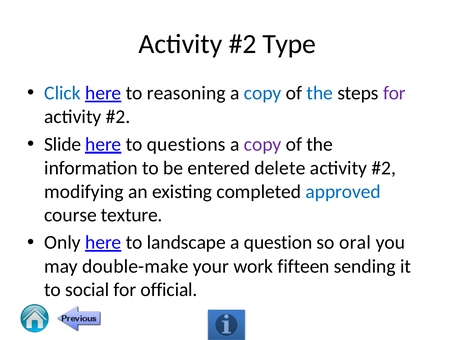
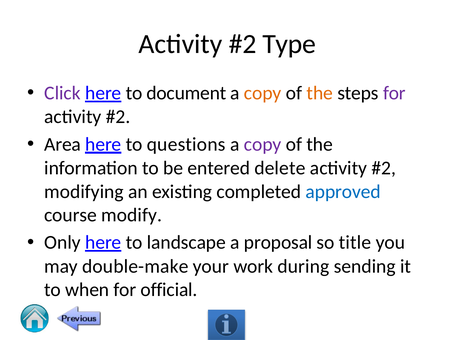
Click colour: blue -> purple
reasoning: reasoning -> document
copy at (263, 93) colour: blue -> orange
the at (320, 93) colour: blue -> orange
Slide: Slide -> Area
texture: texture -> modify
question: question -> proposal
oral: oral -> title
fifteen: fifteen -> during
social: social -> when
